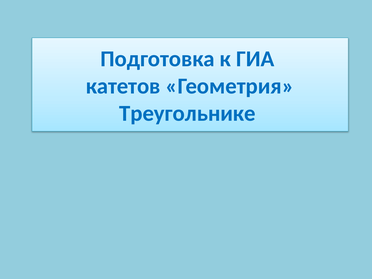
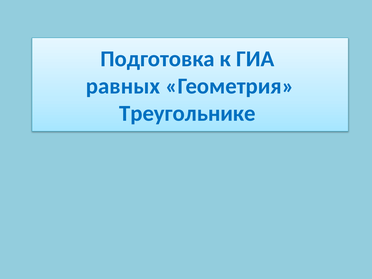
катетов: катетов -> равных
